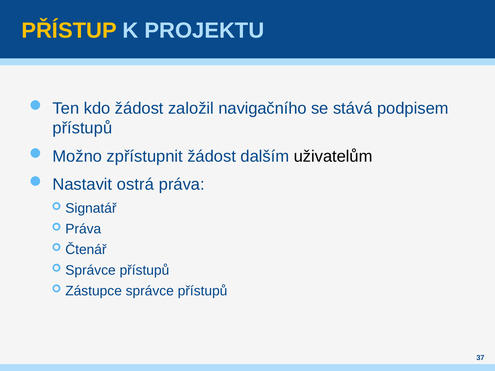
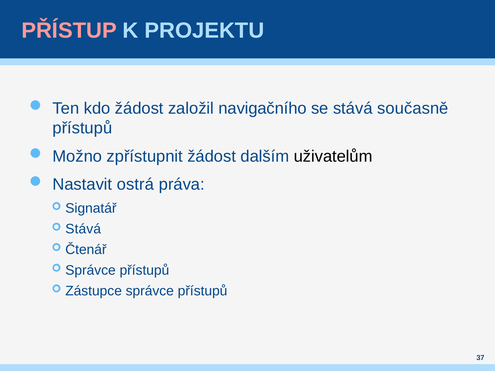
PŘÍSTUP colour: yellow -> pink
podpisem: podpisem -> současně
Práva at (83, 229): Práva -> Stává
